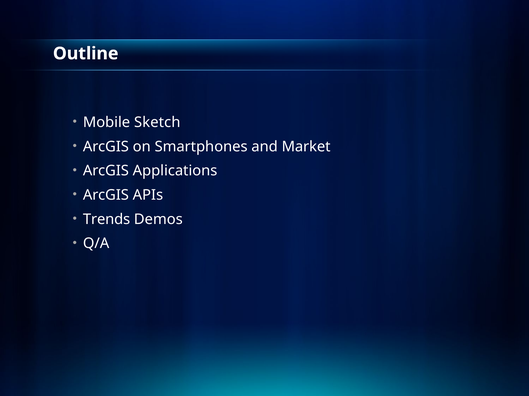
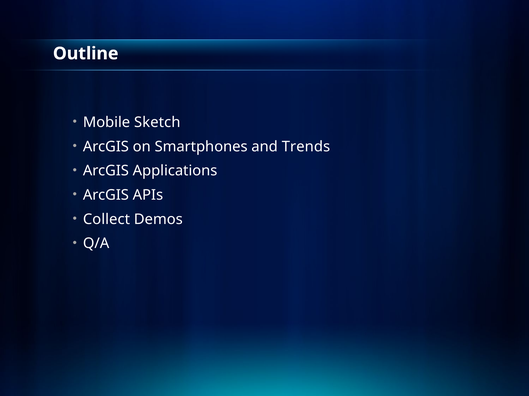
Market: Market -> Trends
Trends: Trends -> Collect
